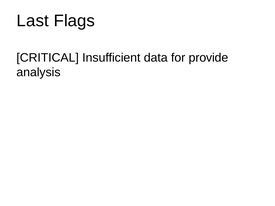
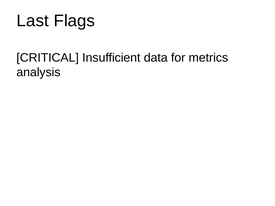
provide: provide -> metrics
